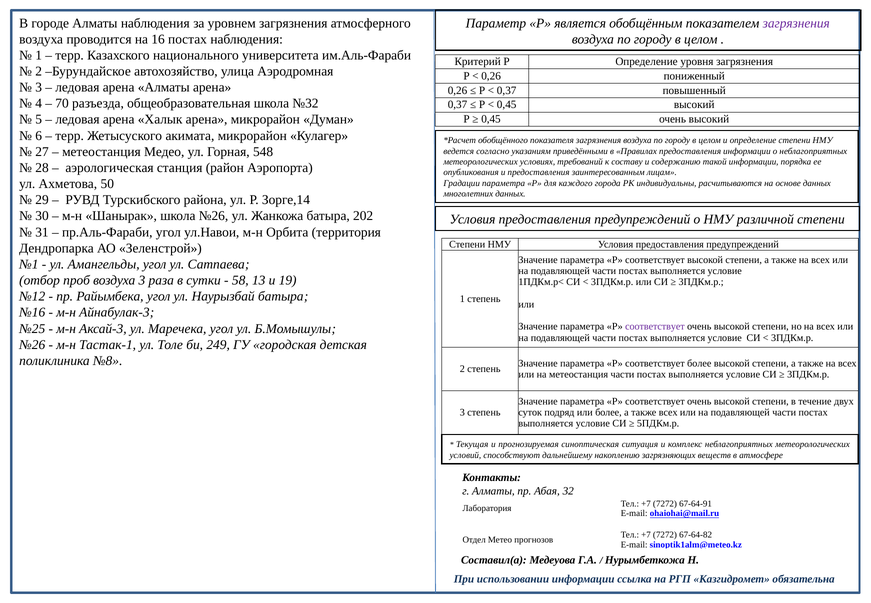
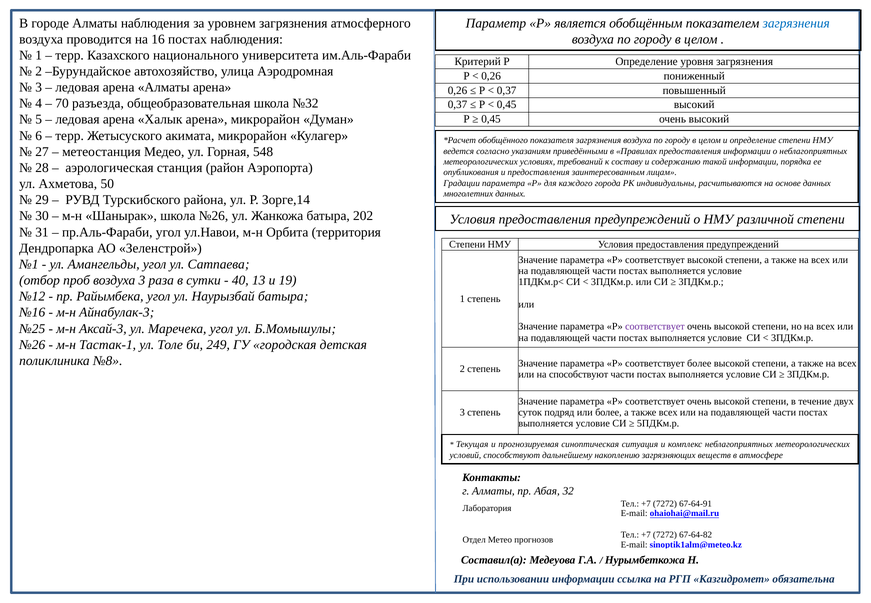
загрязнения at (796, 23) colour: purple -> blue
58: 58 -> 40
на метеостанция: метеостанция -> способствуют
